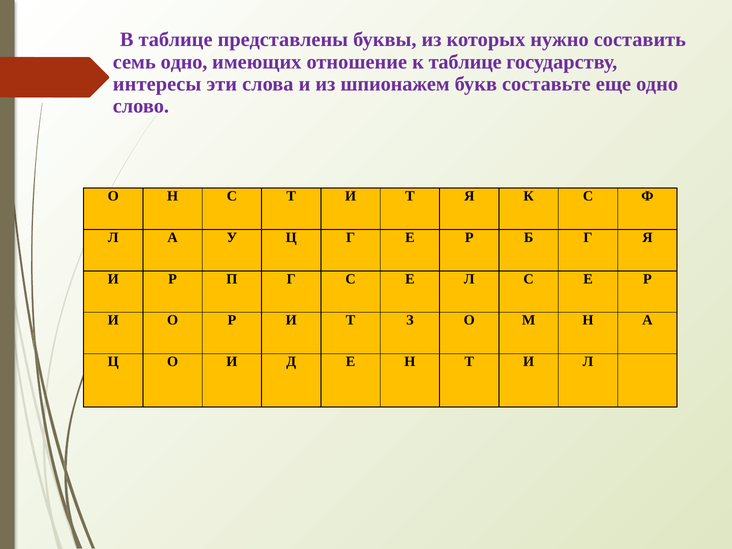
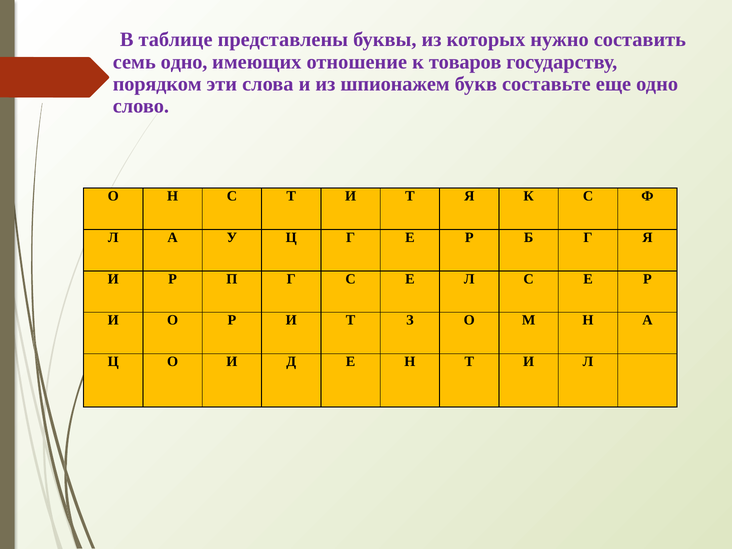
к таблице: таблице -> товаров
интересы: интересы -> порядком
